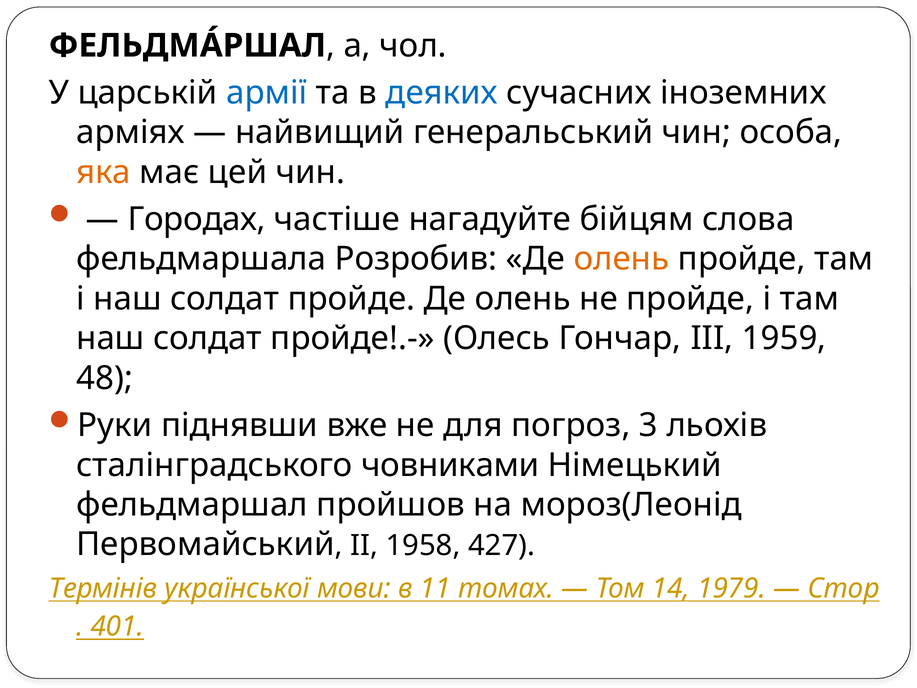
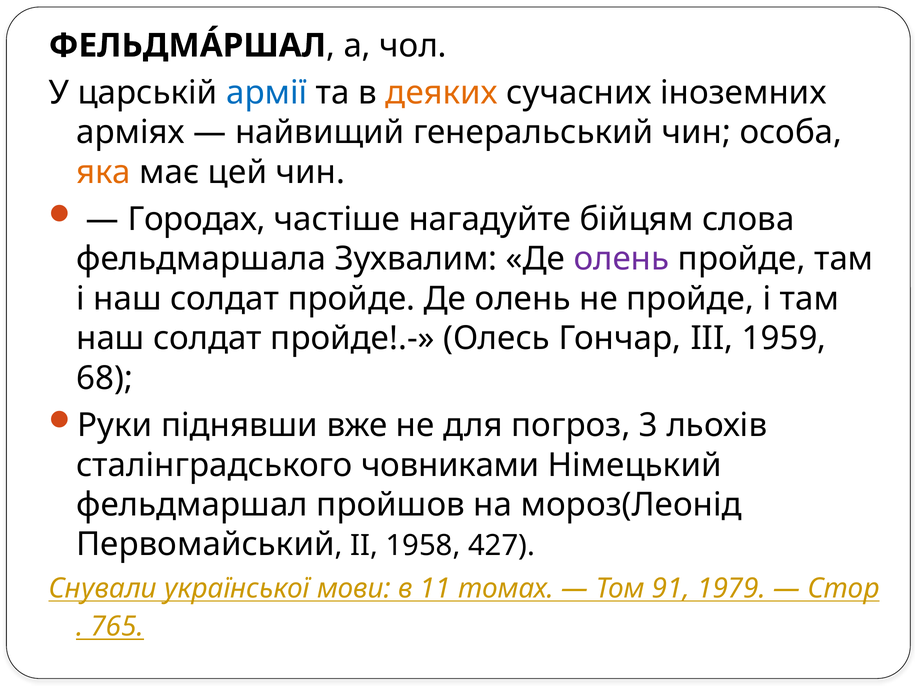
деяких colour: blue -> orange
Розробив: Розробив -> Зухвалим
олень at (621, 259) colour: orange -> purple
48: 48 -> 68
Термінів: Термінів -> Снували
14: 14 -> 91
401: 401 -> 765
